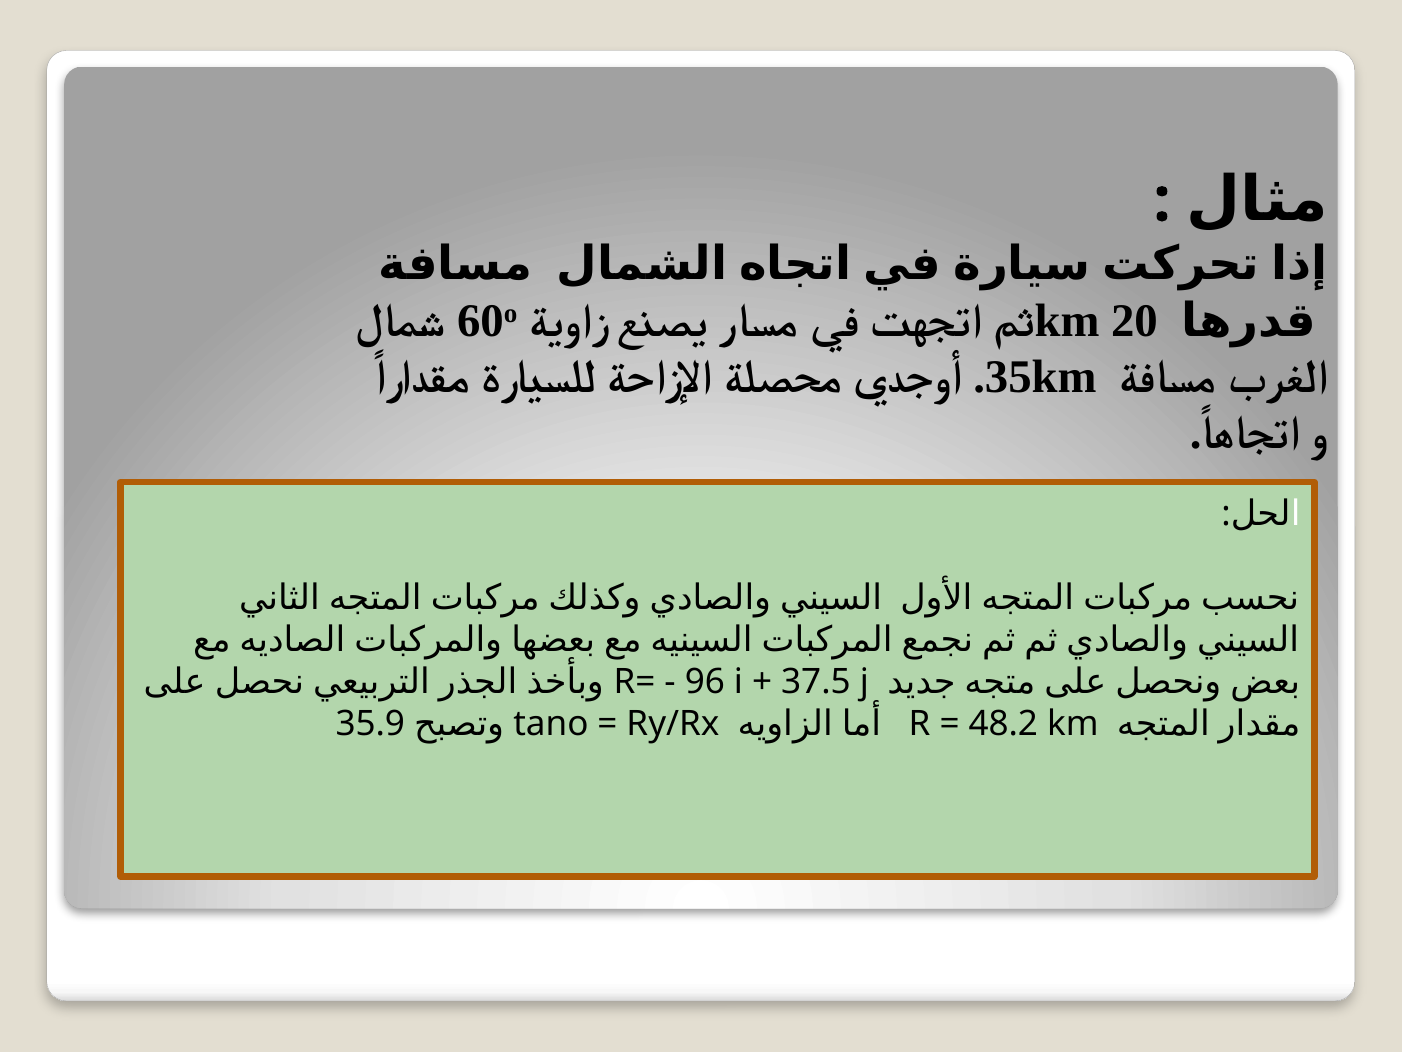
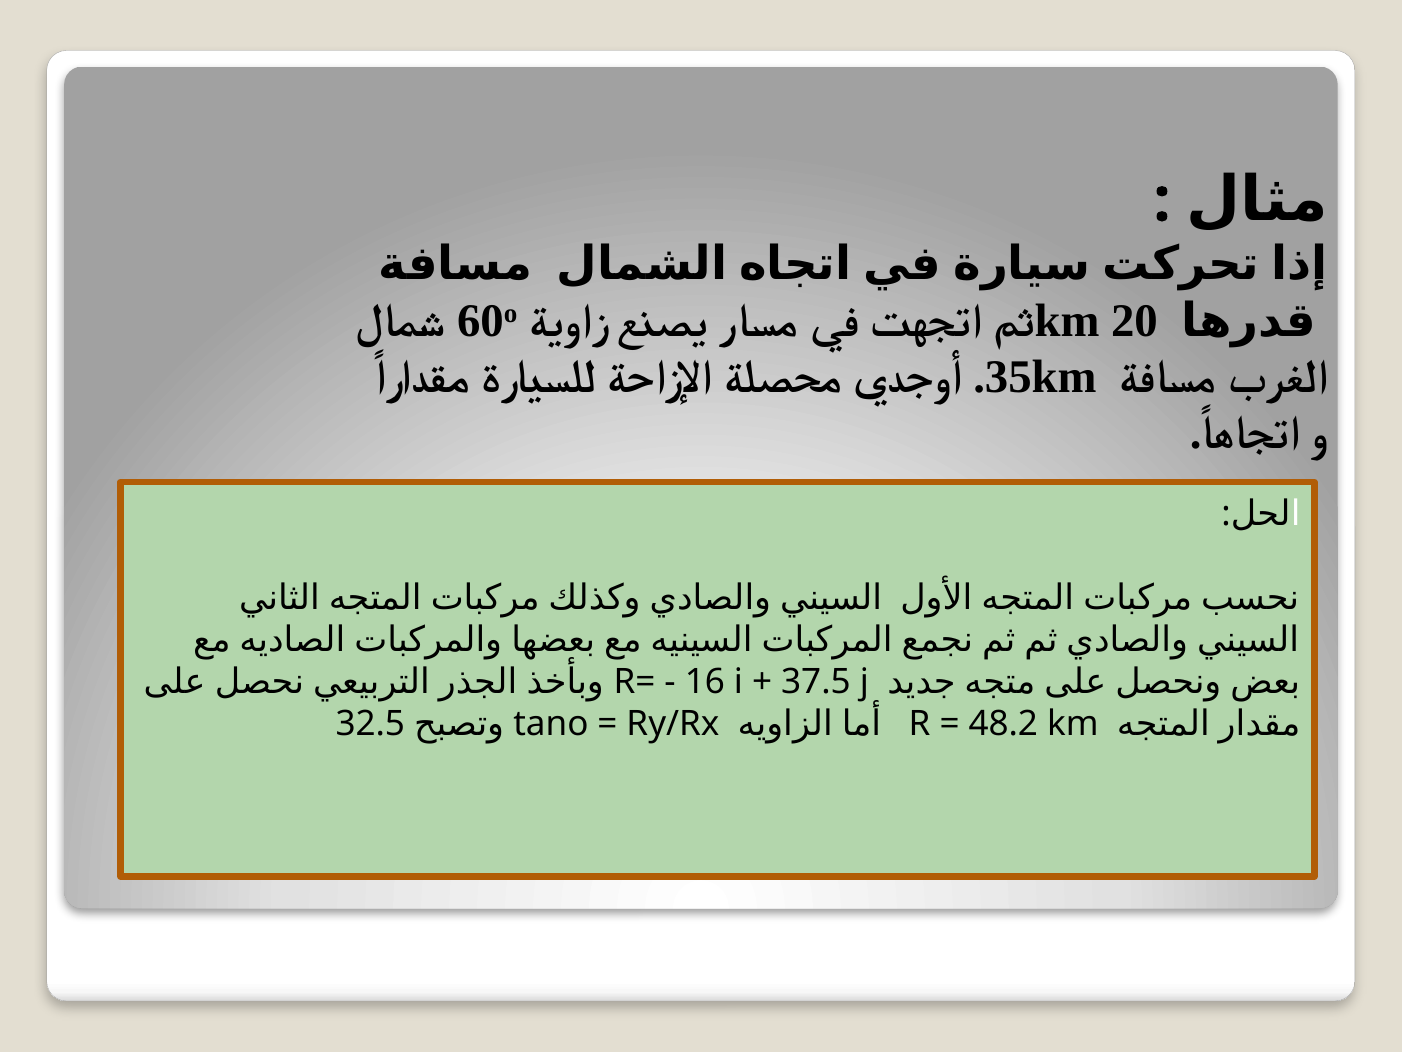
96: 96 -> 16
35.9: 35.9 -> 32.5
